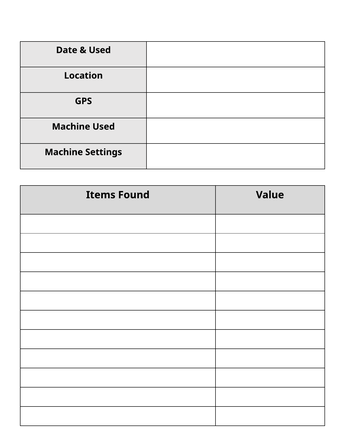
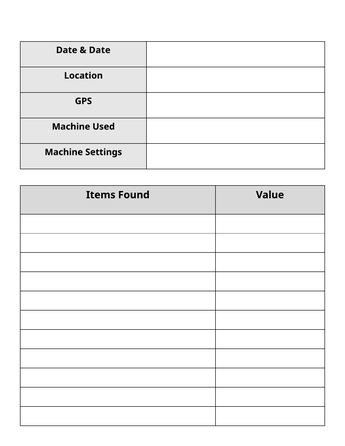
Used at (100, 50): Used -> Date
